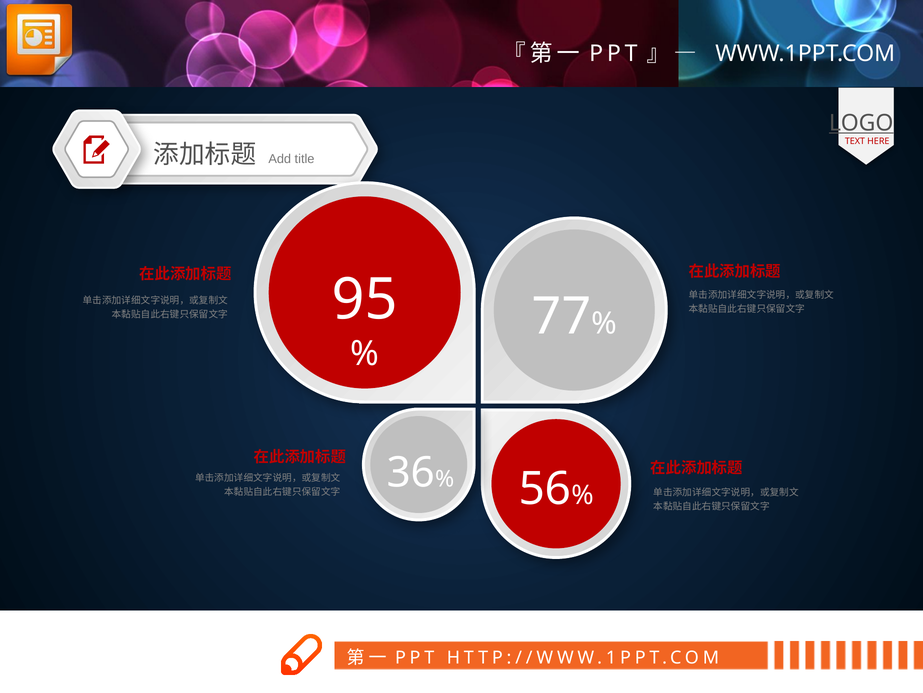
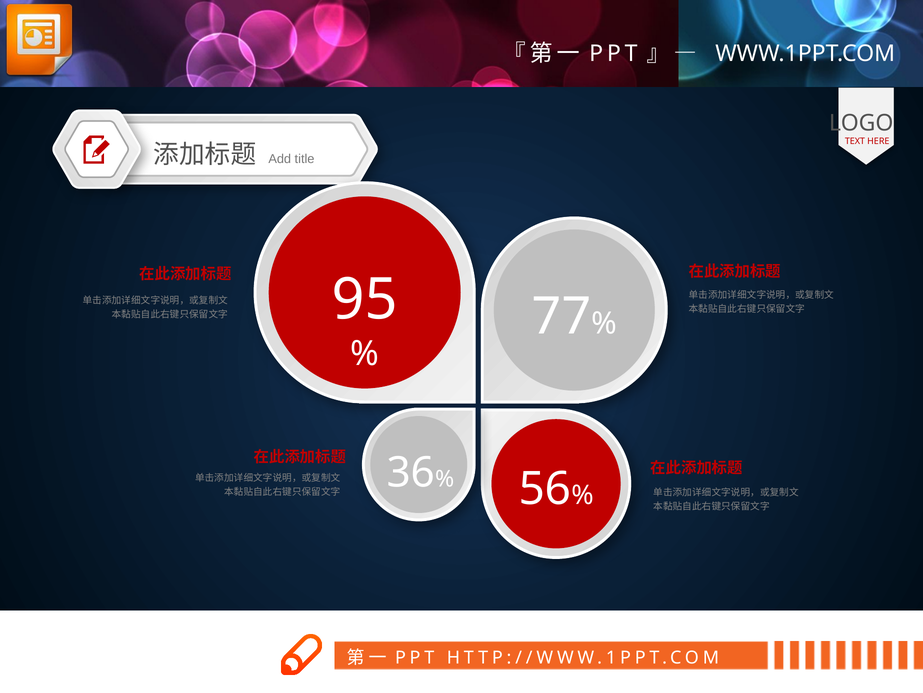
LOGO underline: present -> none
